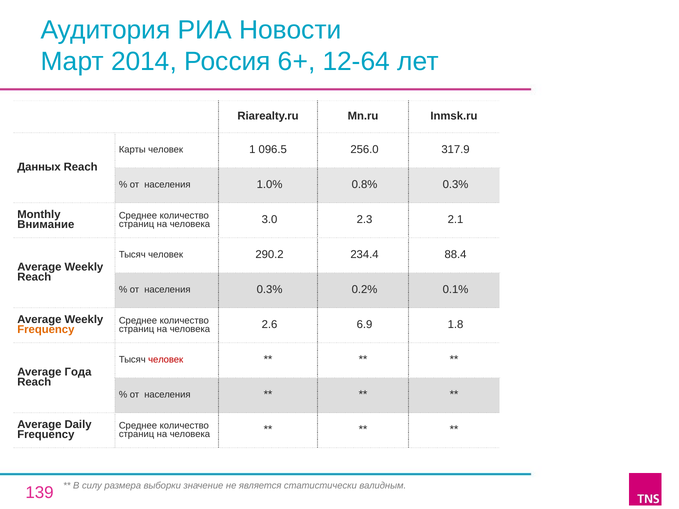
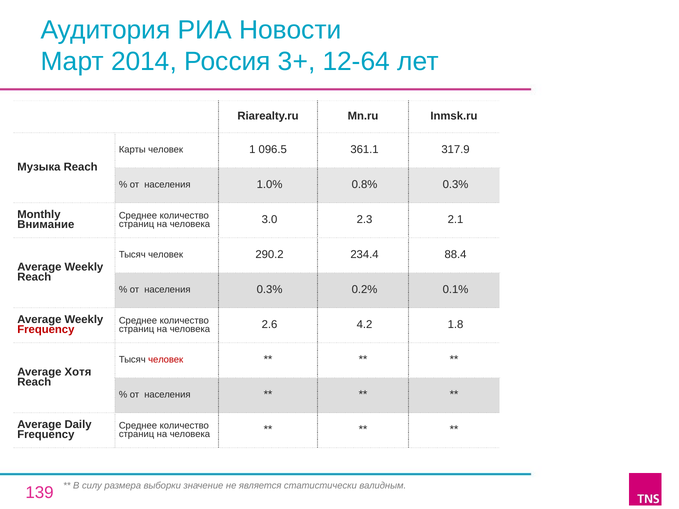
6+: 6+ -> 3+
256.0: 256.0 -> 361.1
Данных: Данных -> Музыка
Frequency at (46, 330) colour: orange -> red
6.9: 6.9 -> 4.2
Года: Года -> Хотя
